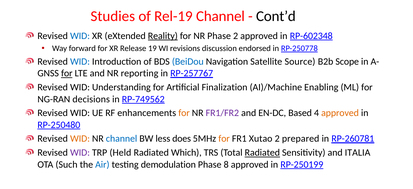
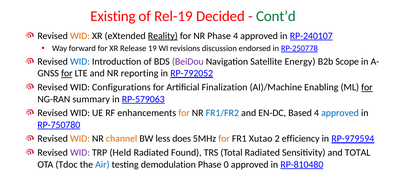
Studies: Studies -> Existing
Rel-19 Channel: Channel -> Decided
Cont’d colour: black -> green
WID at (80, 36) colour: blue -> orange
Phase 2: 2 -> 4
RP-602348: RP-602348 -> RP-240107
BeiDou colour: blue -> purple
Source: Source -> Energy
RP-257767: RP-257767 -> RP-792052
Understanding: Understanding -> Configurations
for at (367, 87) underline: none -> present
decisions: decisions -> summary
RP-749562: RP-749562 -> RP-579063
FR1/FR2 colour: purple -> blue
approved at (340, 113) colour: orange -> blue
RP-250480: RP-250480 -> RP-750780
channel at (122, 139) colour: blue -> orange
prepared: prepared -> efficiency
RP-260781: RP-260781 -> RP-979594
Which: Which -> Found
Radiated at (262, 153) underline: present -> none
and ITALIA: ITALIA -> TOTAL
Such: Such -> Tdoc
8: 8 -> 0
RP-250199: RP-250199 -> RP-810480
